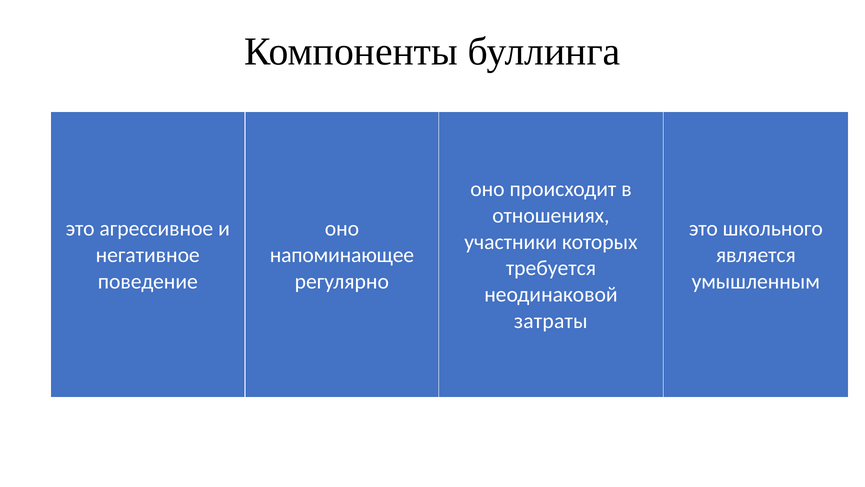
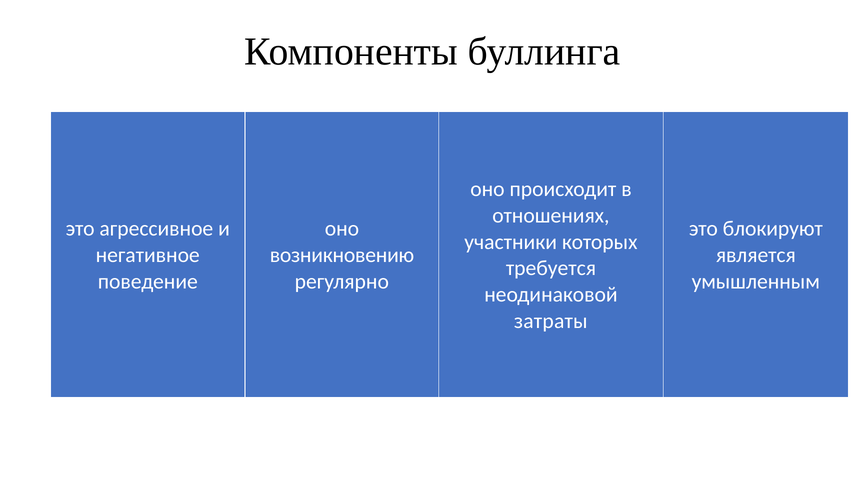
школьного: школьного -> блокируют
напоминающее: напоминающее -> возникновению
